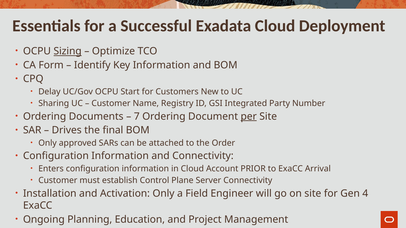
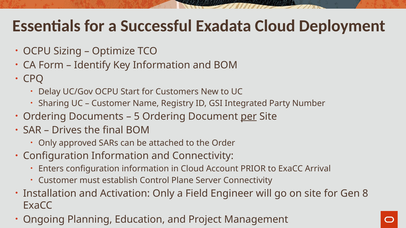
Sizing underline: present -> none
7: 7 -> 5
4: 4 -> 8
